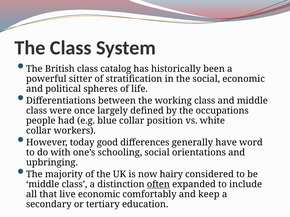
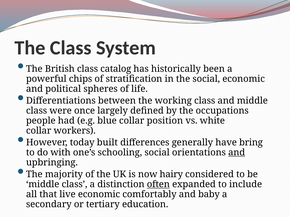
sitter: sitter -> chips
good: good -> built
word: word -> bring
and at (237, 153) underline: none -> present
keep: keep -> baby
